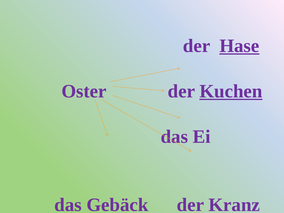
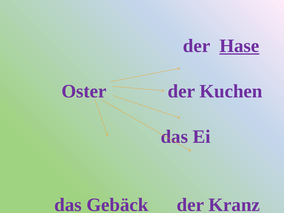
Kuchen underline: present -> none
